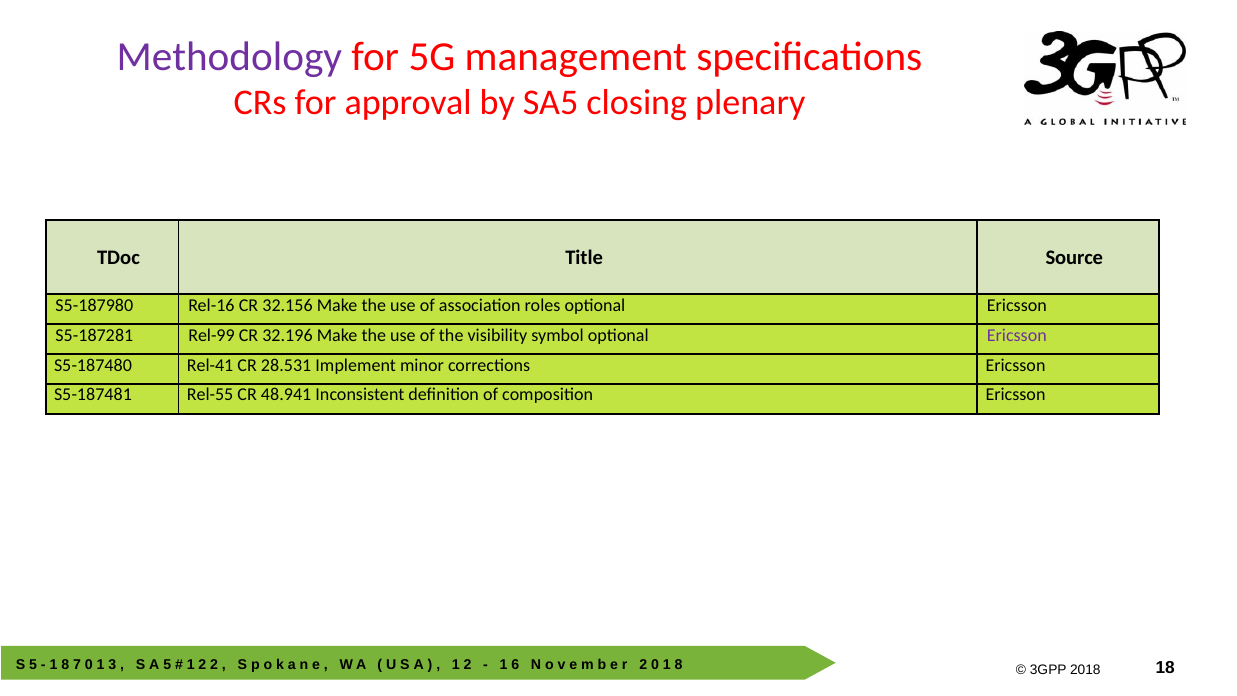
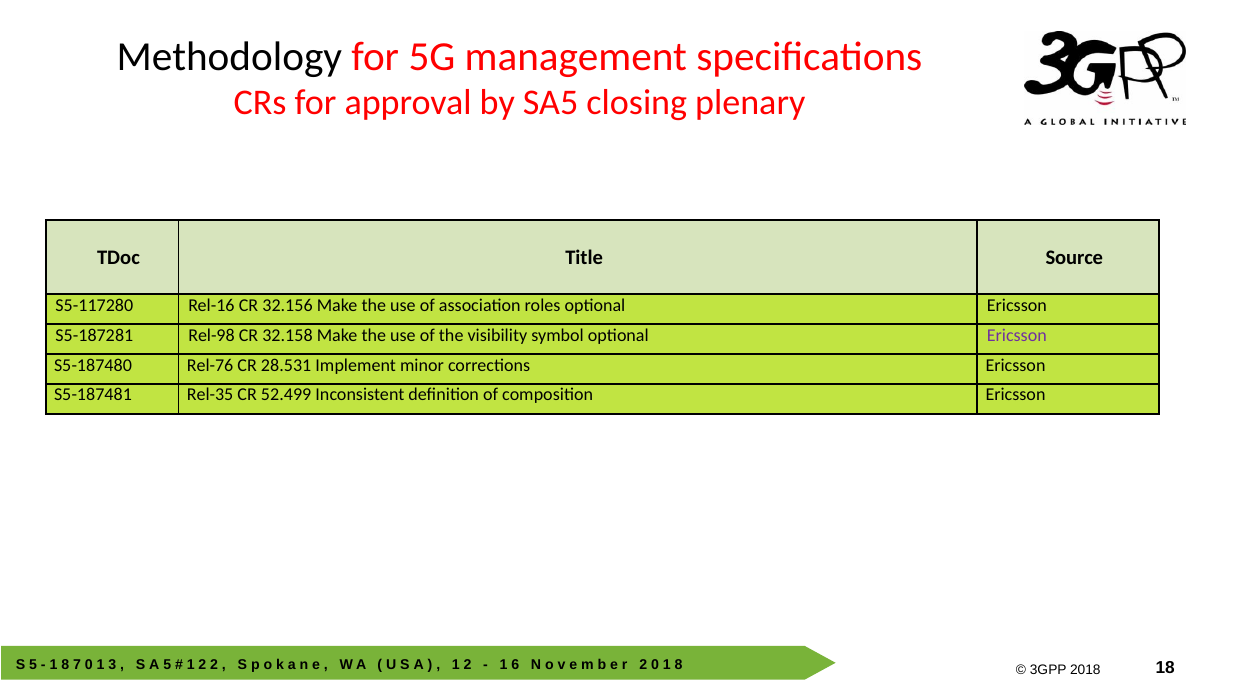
Methodology colour: purple -> black
S5-187980: S5-187980 -> S5-117280
Rel-99: Rel-99 -> Rel-98
32.196: 32.196 -> 32.158
Rel-41: Rel-41 -> Rel-76
Rel-55: Rel-55 -> Rel-35
48.941: 48.941 -> 52.499
